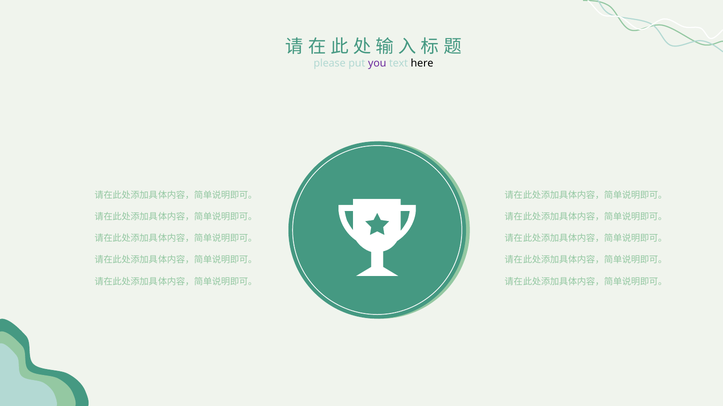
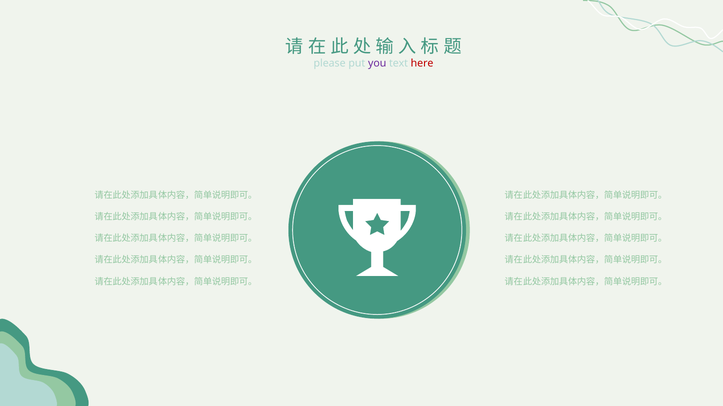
here colour: black -> red
